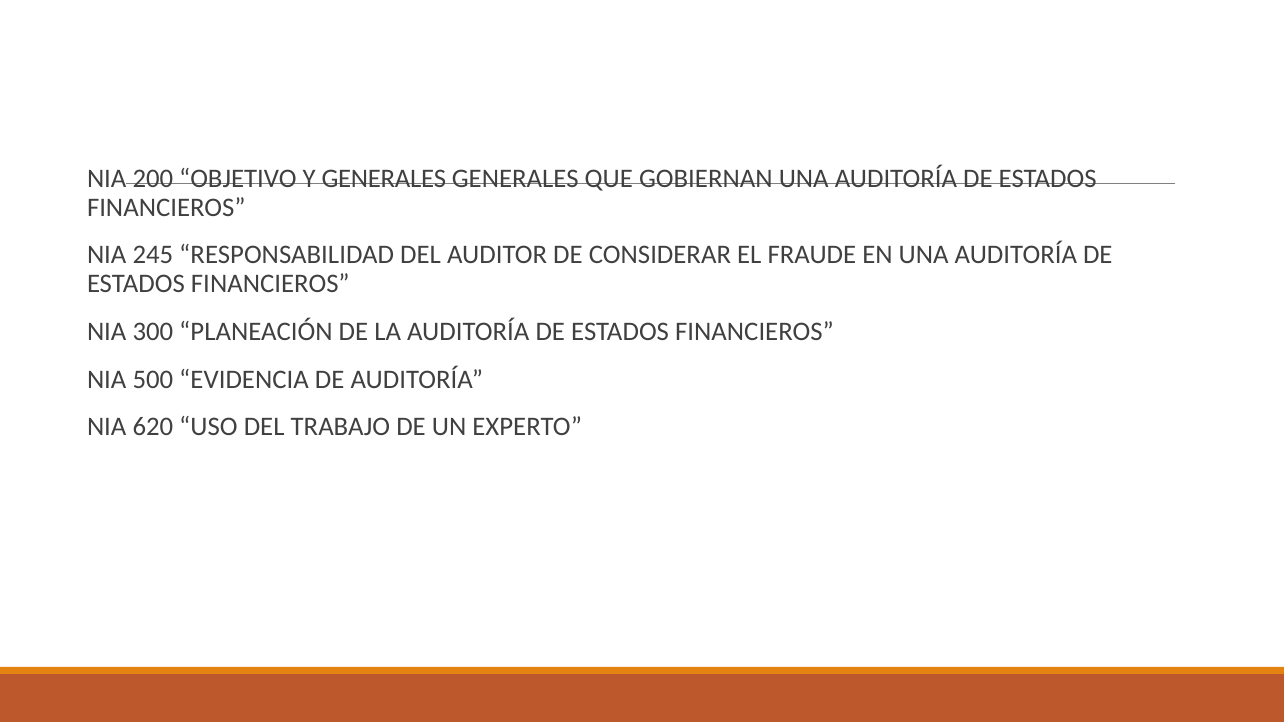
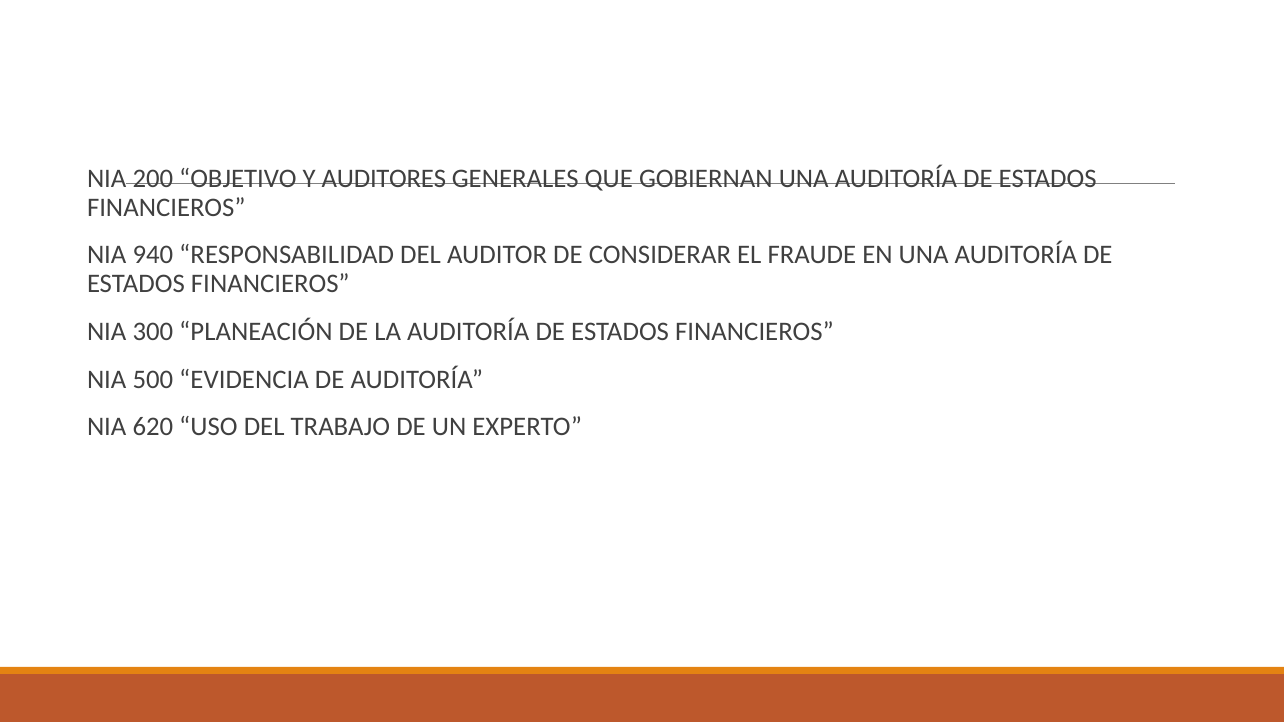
Y GENERALES: GENERALES -> AUDITORES
245: 245 -> 940
